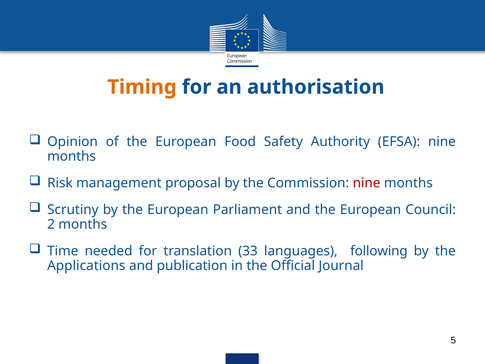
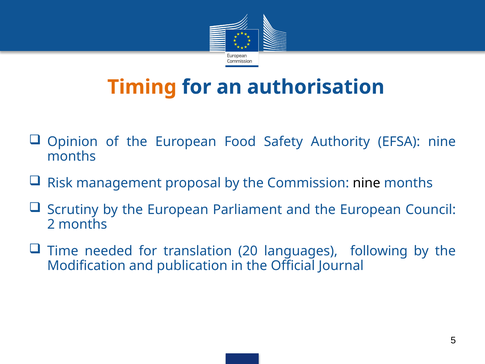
nine at (367, 183) colour: red -> black
33: 33 -> 20
Applications: Applications -> Modification
